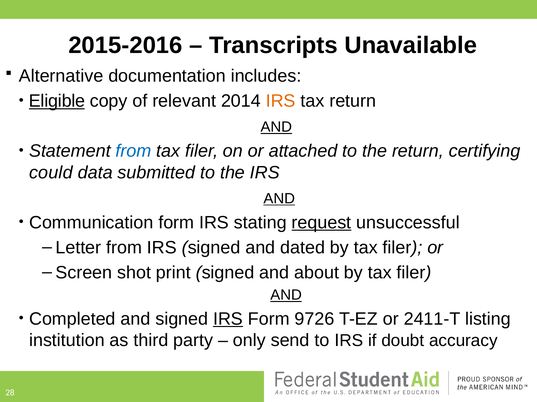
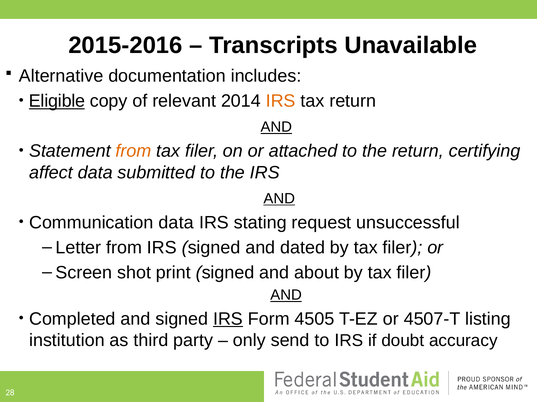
from at (134, 151) colour: blue -> orange
could: could -> affect
Communication form: form -> data
request underline: present -> none
9726: 9726 -> 4505
2411-T: 2411-T -> 4507-T
